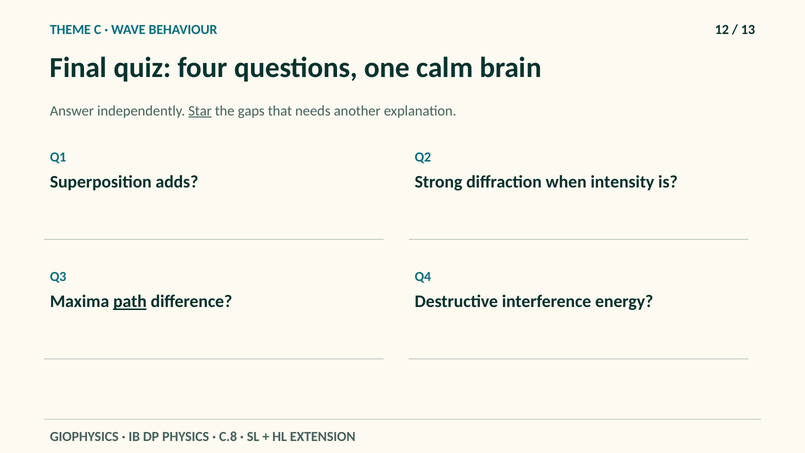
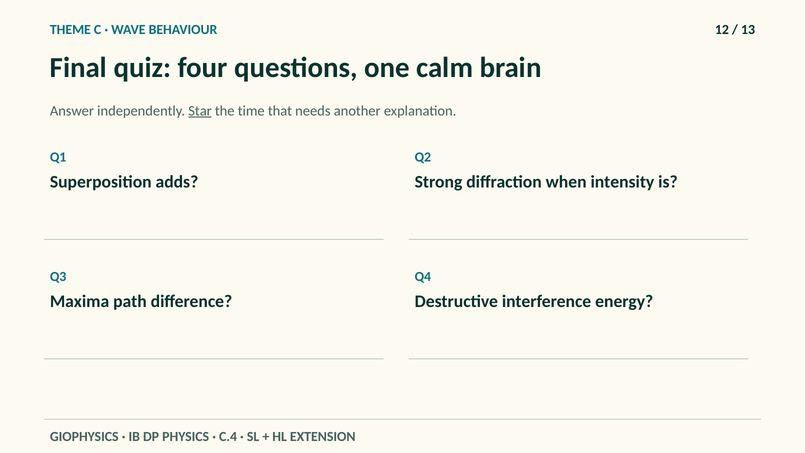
gaps: gaps -> time
path underline: present -> none
C.8: C.8 -> C.4
